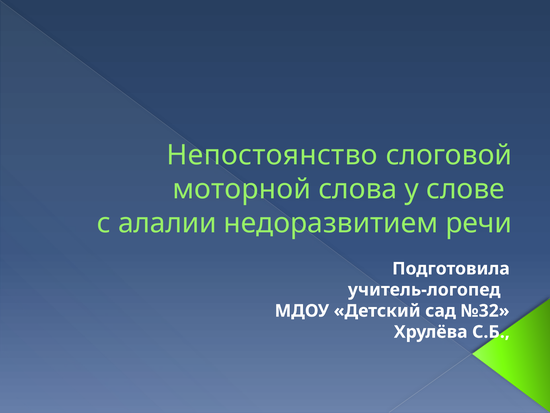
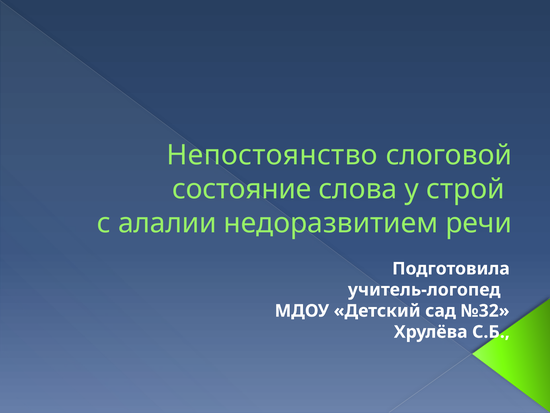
моторной: моторной -> состояние
слове: слове -> строй
